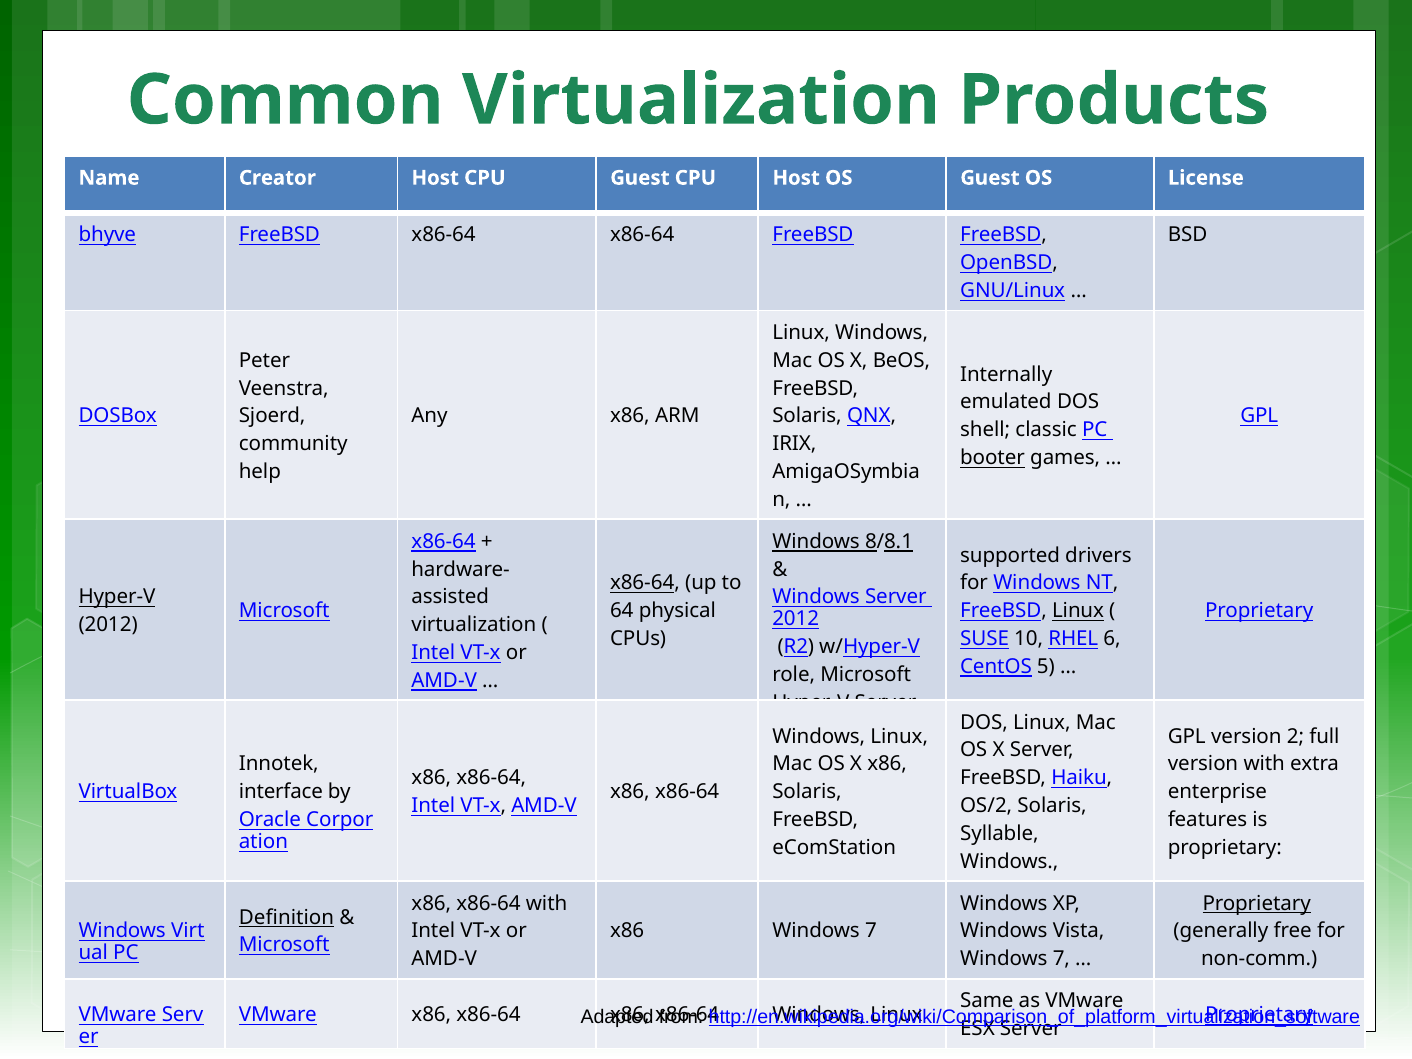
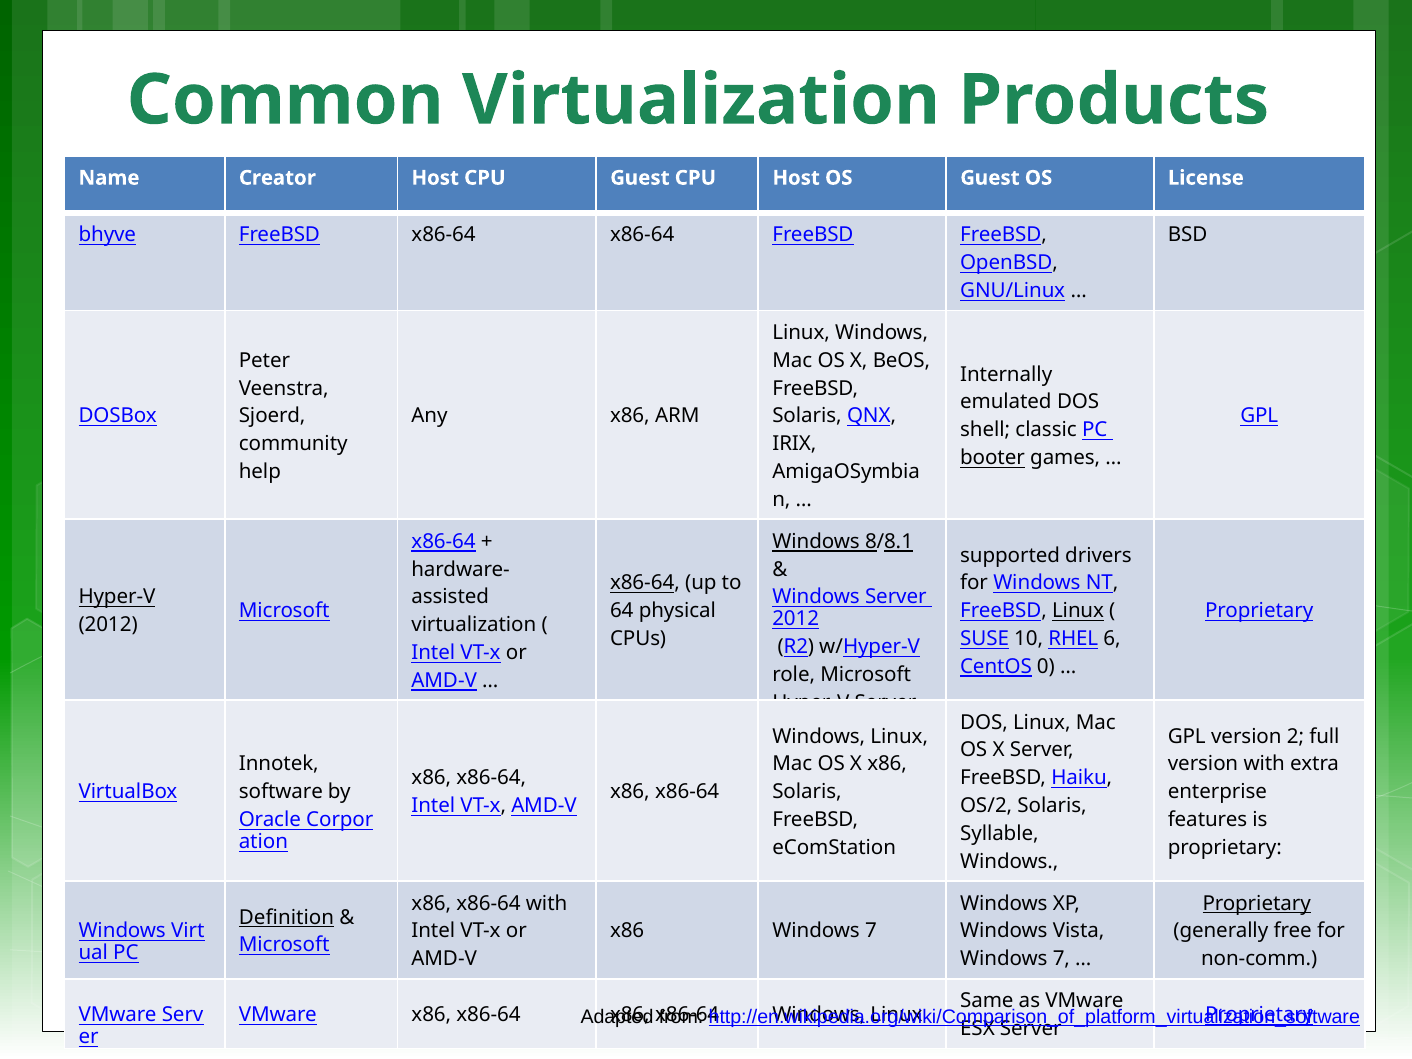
5: 5 -> 0
interface: interface -> software
